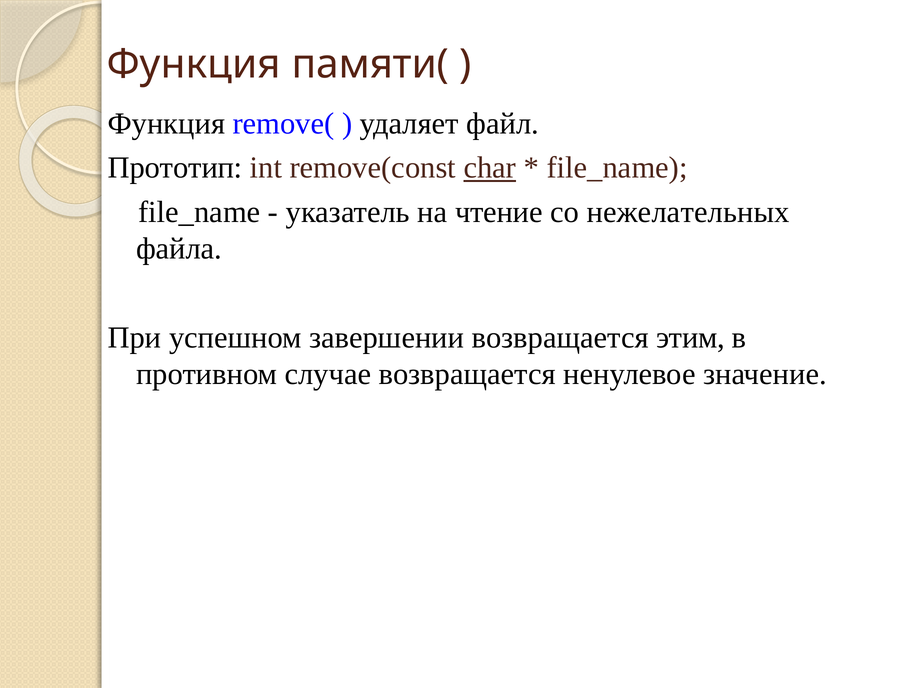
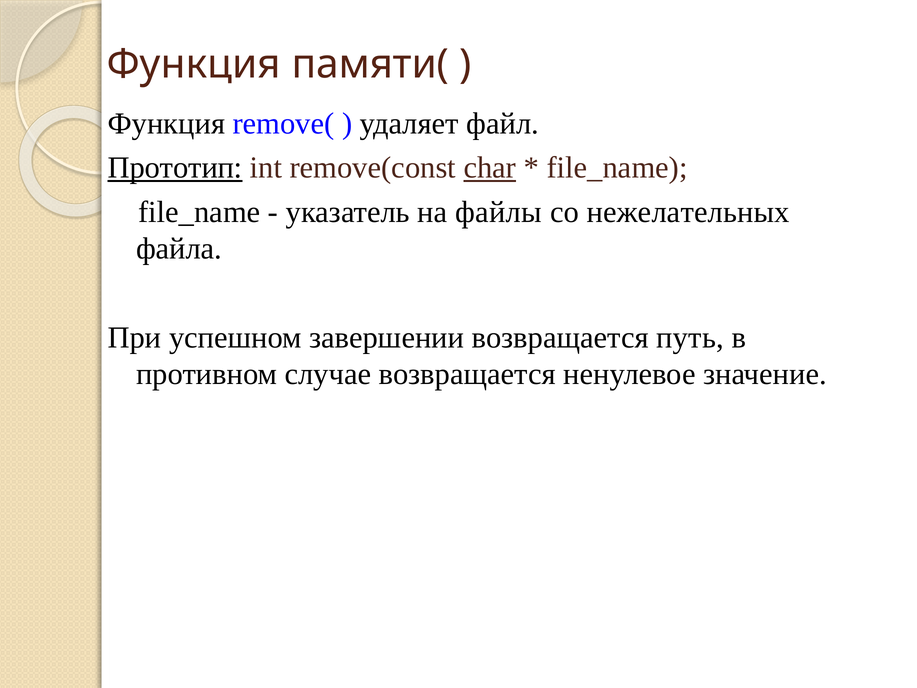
Прототип underline: none -> present
чтение: чтение -> файлы
этим: этим -> путь
